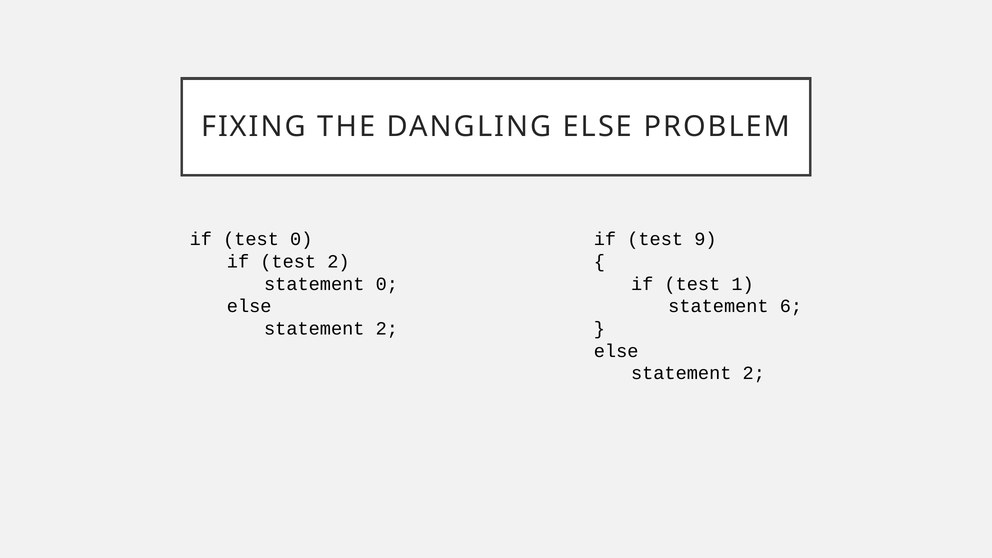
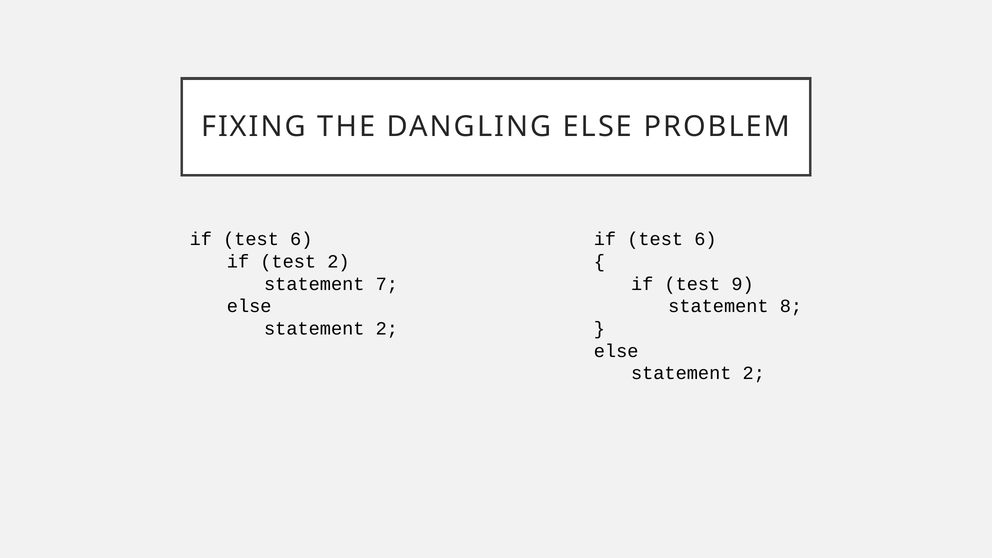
0 at (301, 239): 0 -> 6
9 at (705, 239): 9 -> 6
statement 0: 0 -> 7
1: 1 -> 9
6: 6 -> 8
